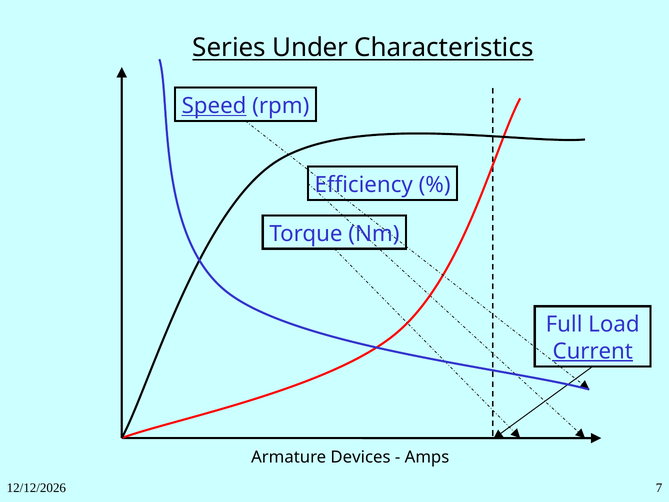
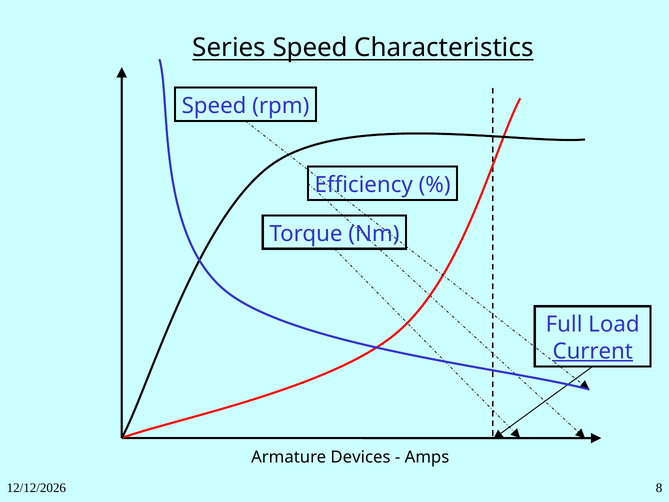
Series Under: Under -> Speed
Speed at (214, 106) underline: present -> none
7: 7 -> 8
